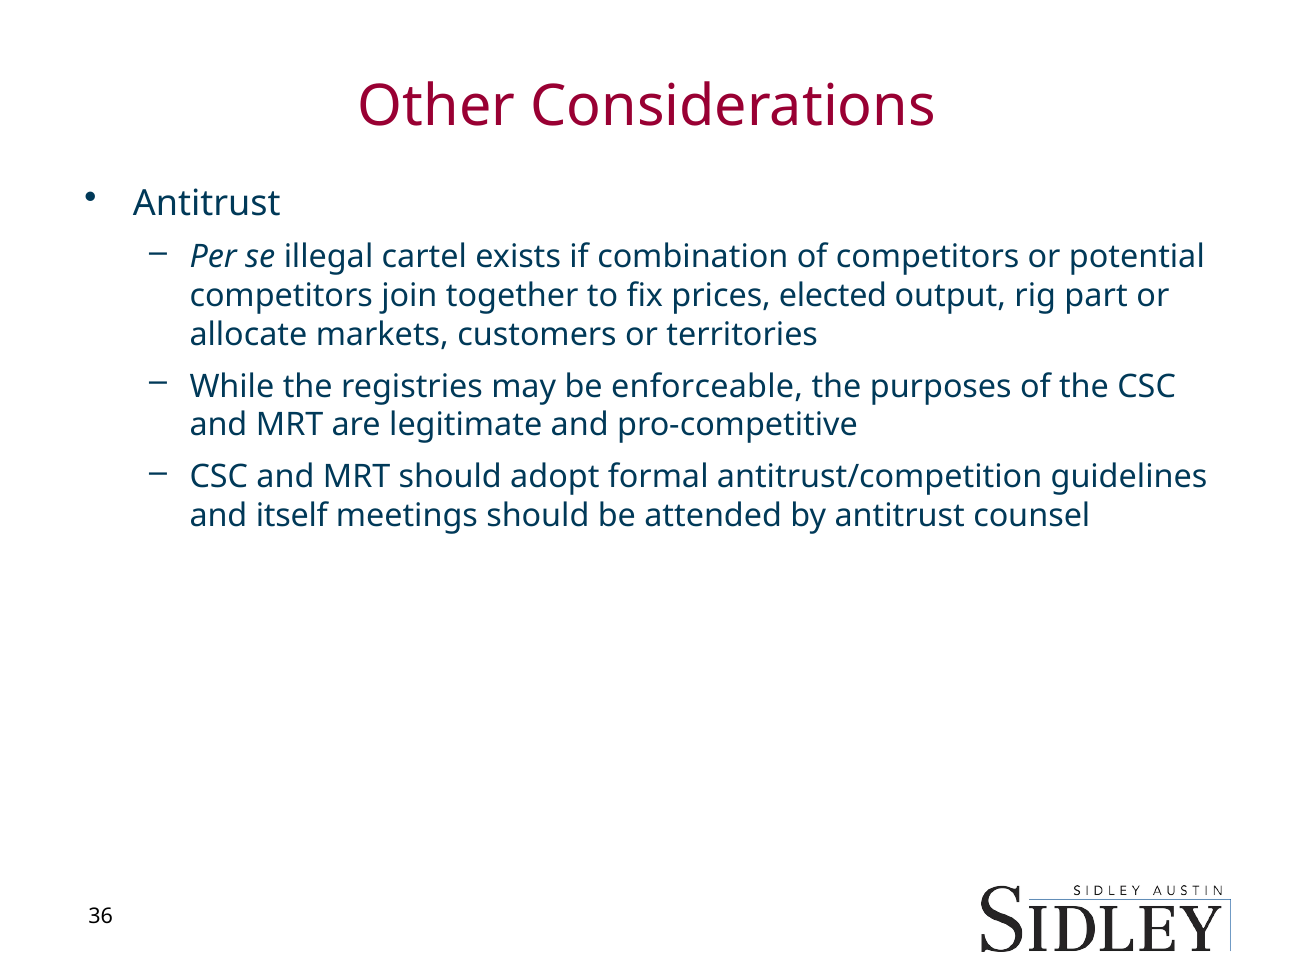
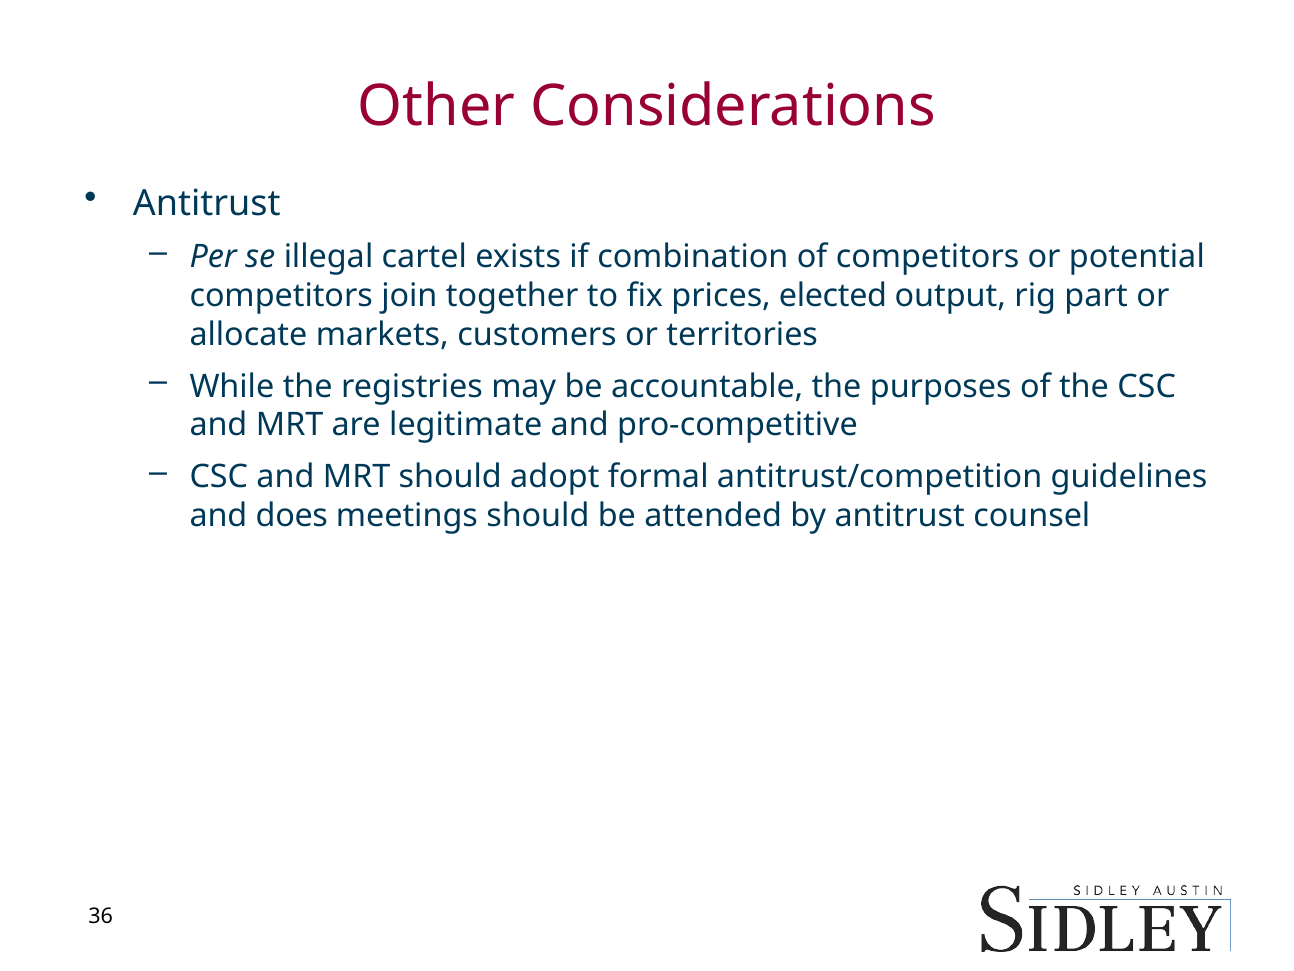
enforceable: enforceable -> accountable
itself: itself -> does
